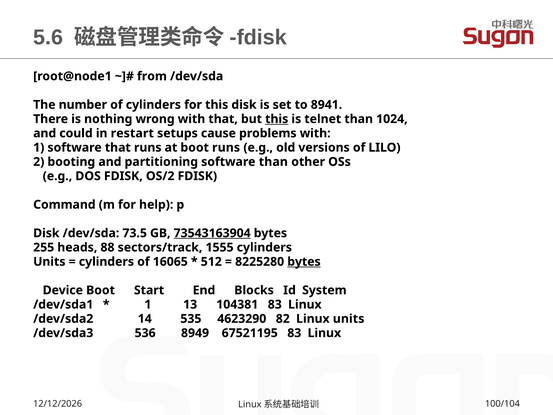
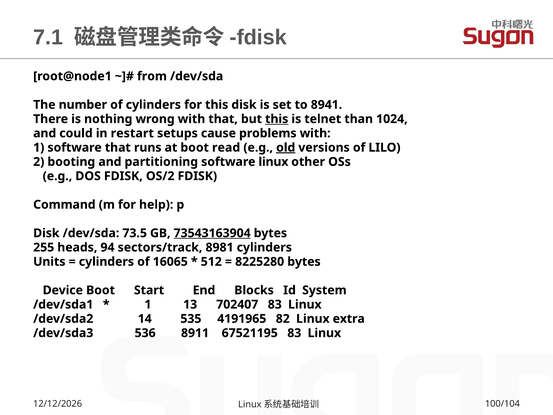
5.6: 5.6 -> 7.1
boot runs: runs -> read
old underline: none -> present
software than: than -> linux
88: 88 -> 94
1555: 1555 -> 8981
bytes at (304, 262) underline: present -> none
104381: 104381 -> 702407
4623290: 4623290 -> 4191965
Linux units: units -> extra
8949: 8949 -> 8911
